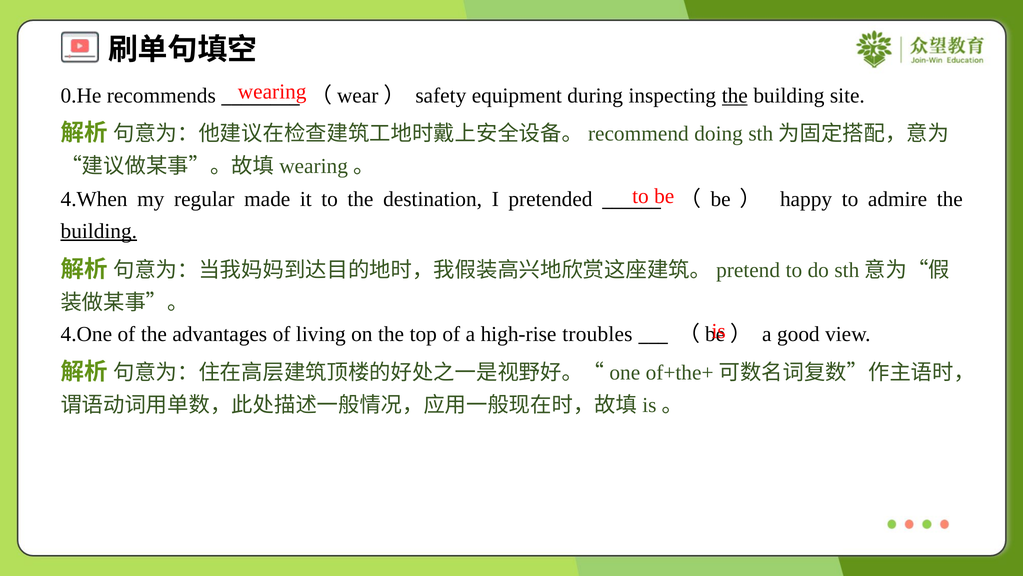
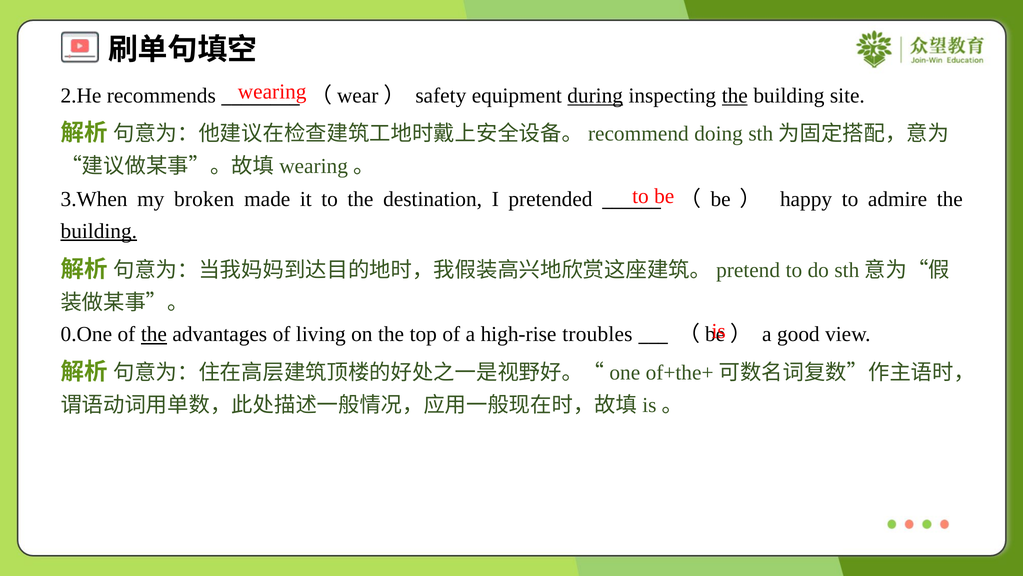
0.He: 0.He -> 2.He
during underline: none -> present
4.When: 4.When -> 3.When
regular: regular -> broken
4.One: 4.One -> 0.One
the at (154, 334) underline: none -> present
